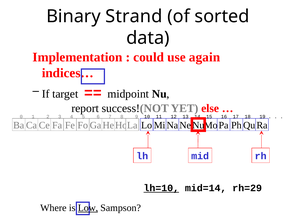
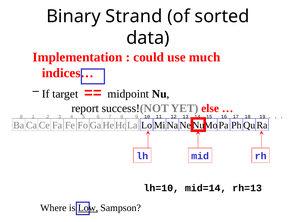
again: again -> much
lh=10 underline: present -> none
rh=29: rh=29 -> rh=13
